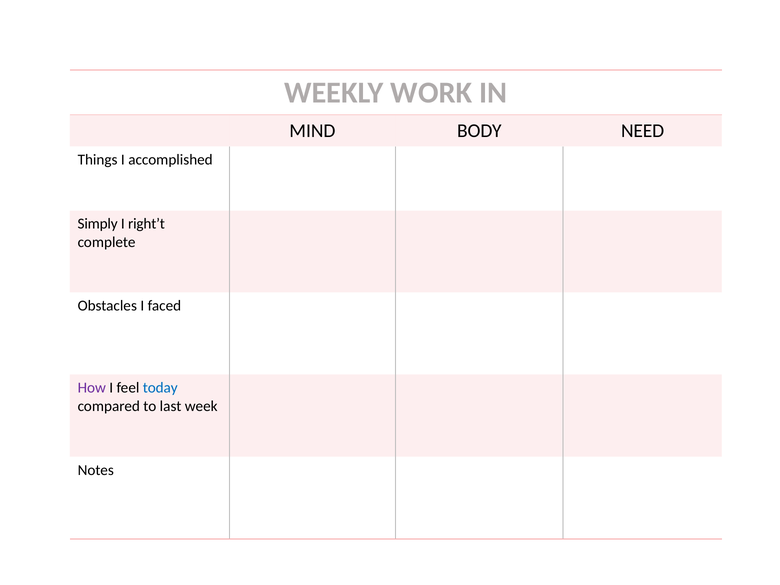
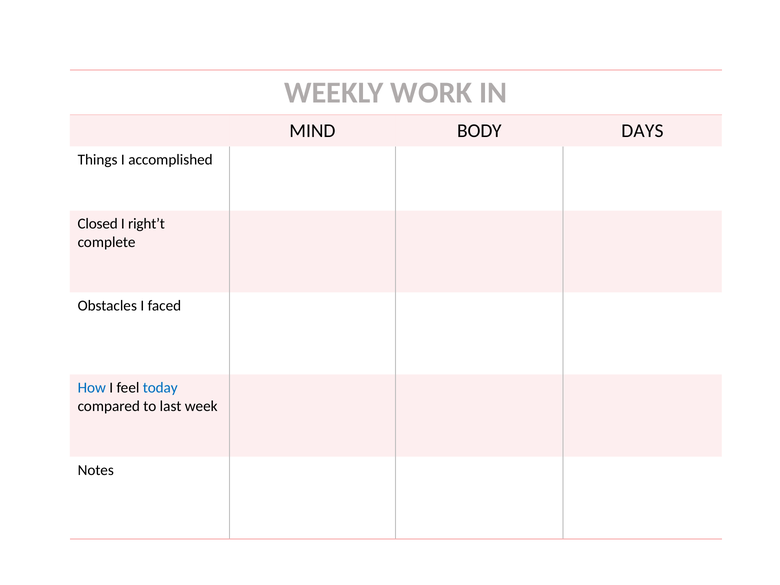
NEED: NEED -> DAYS
Simply: Simply -> Closed
How colour: purple -> blue
